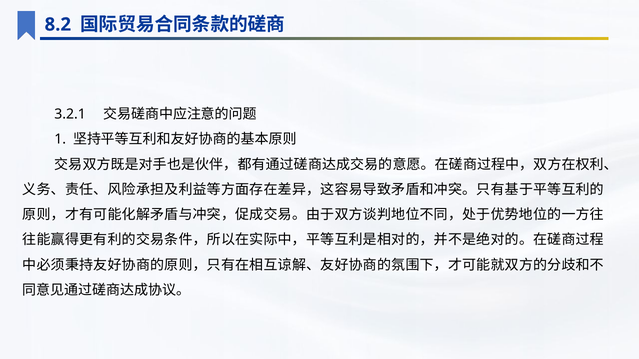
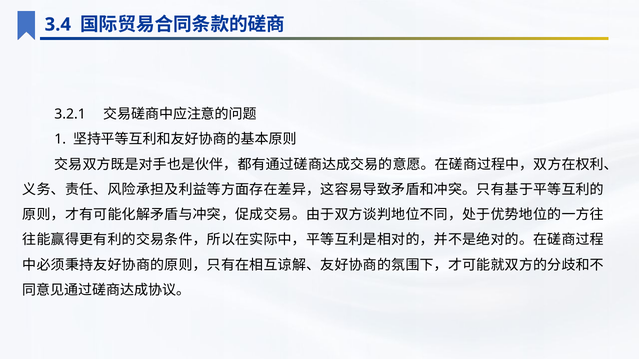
8.2: 8.2 -> 3.4
